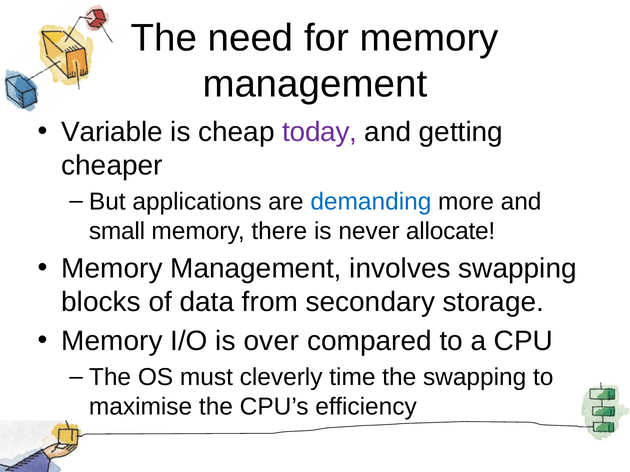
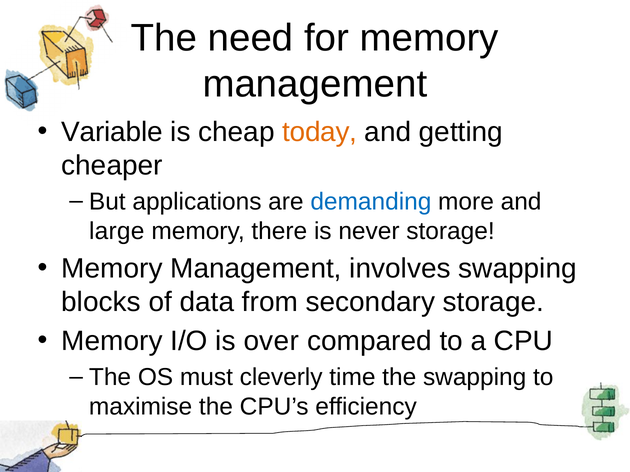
today colour: purple -> orange
small: small -> large
never allocate: allocate -> storage
